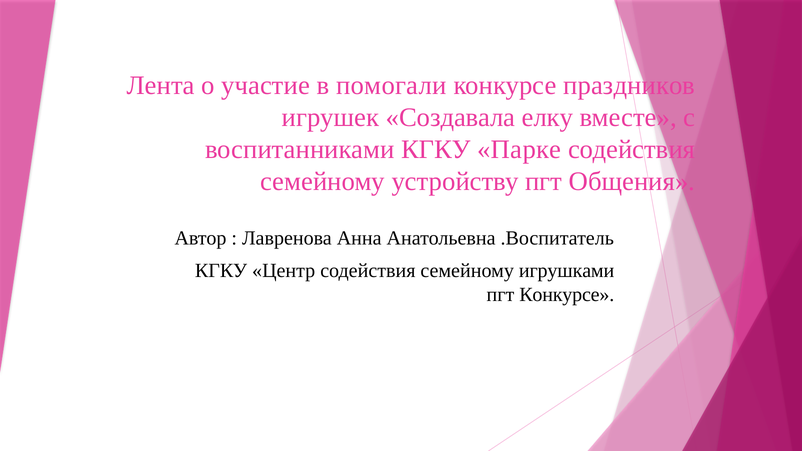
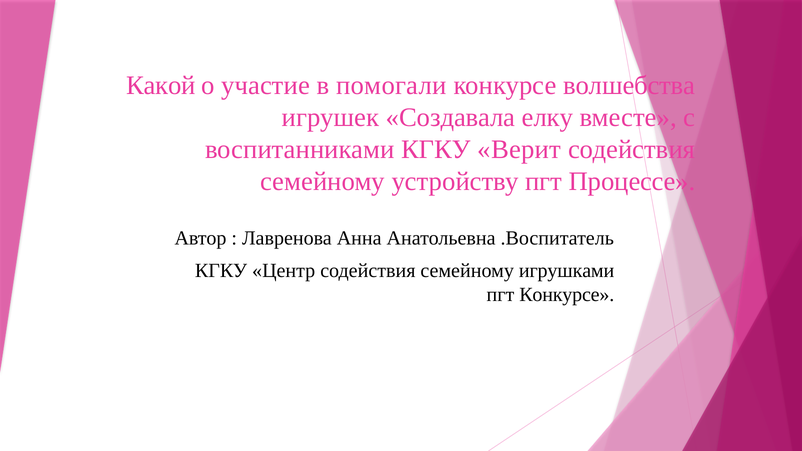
Лента: Лента -> Какой
праздников: праздников -> волшебства
Парке: Парке -> Верит
Общения: Общения -> Процессе
